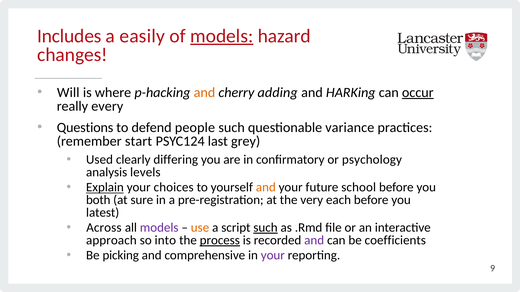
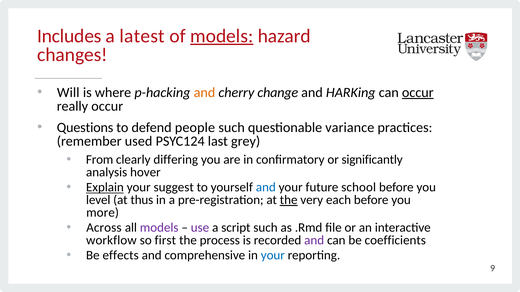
easily: easily -> latest
adding: adding -> change
really every: every -> occur
start: start -> used
Used: Used -> From
psychology: psychology -> significantly
levels: levels -> hover
choices: choices -> suggest
and at (266, 188) colour: orange -> blue
both: both -> level
sure: sure -> thus
the at (289, 200) underline: none -> present
latest: latest -> more
use colour: orange -> purple
such at (266, 228) underline: present -> none
approach: approach -> workflow
into: into -> first
process underline: present -> none
picking: picking -> effects
your at (273, 256) colour: purple -> blue
